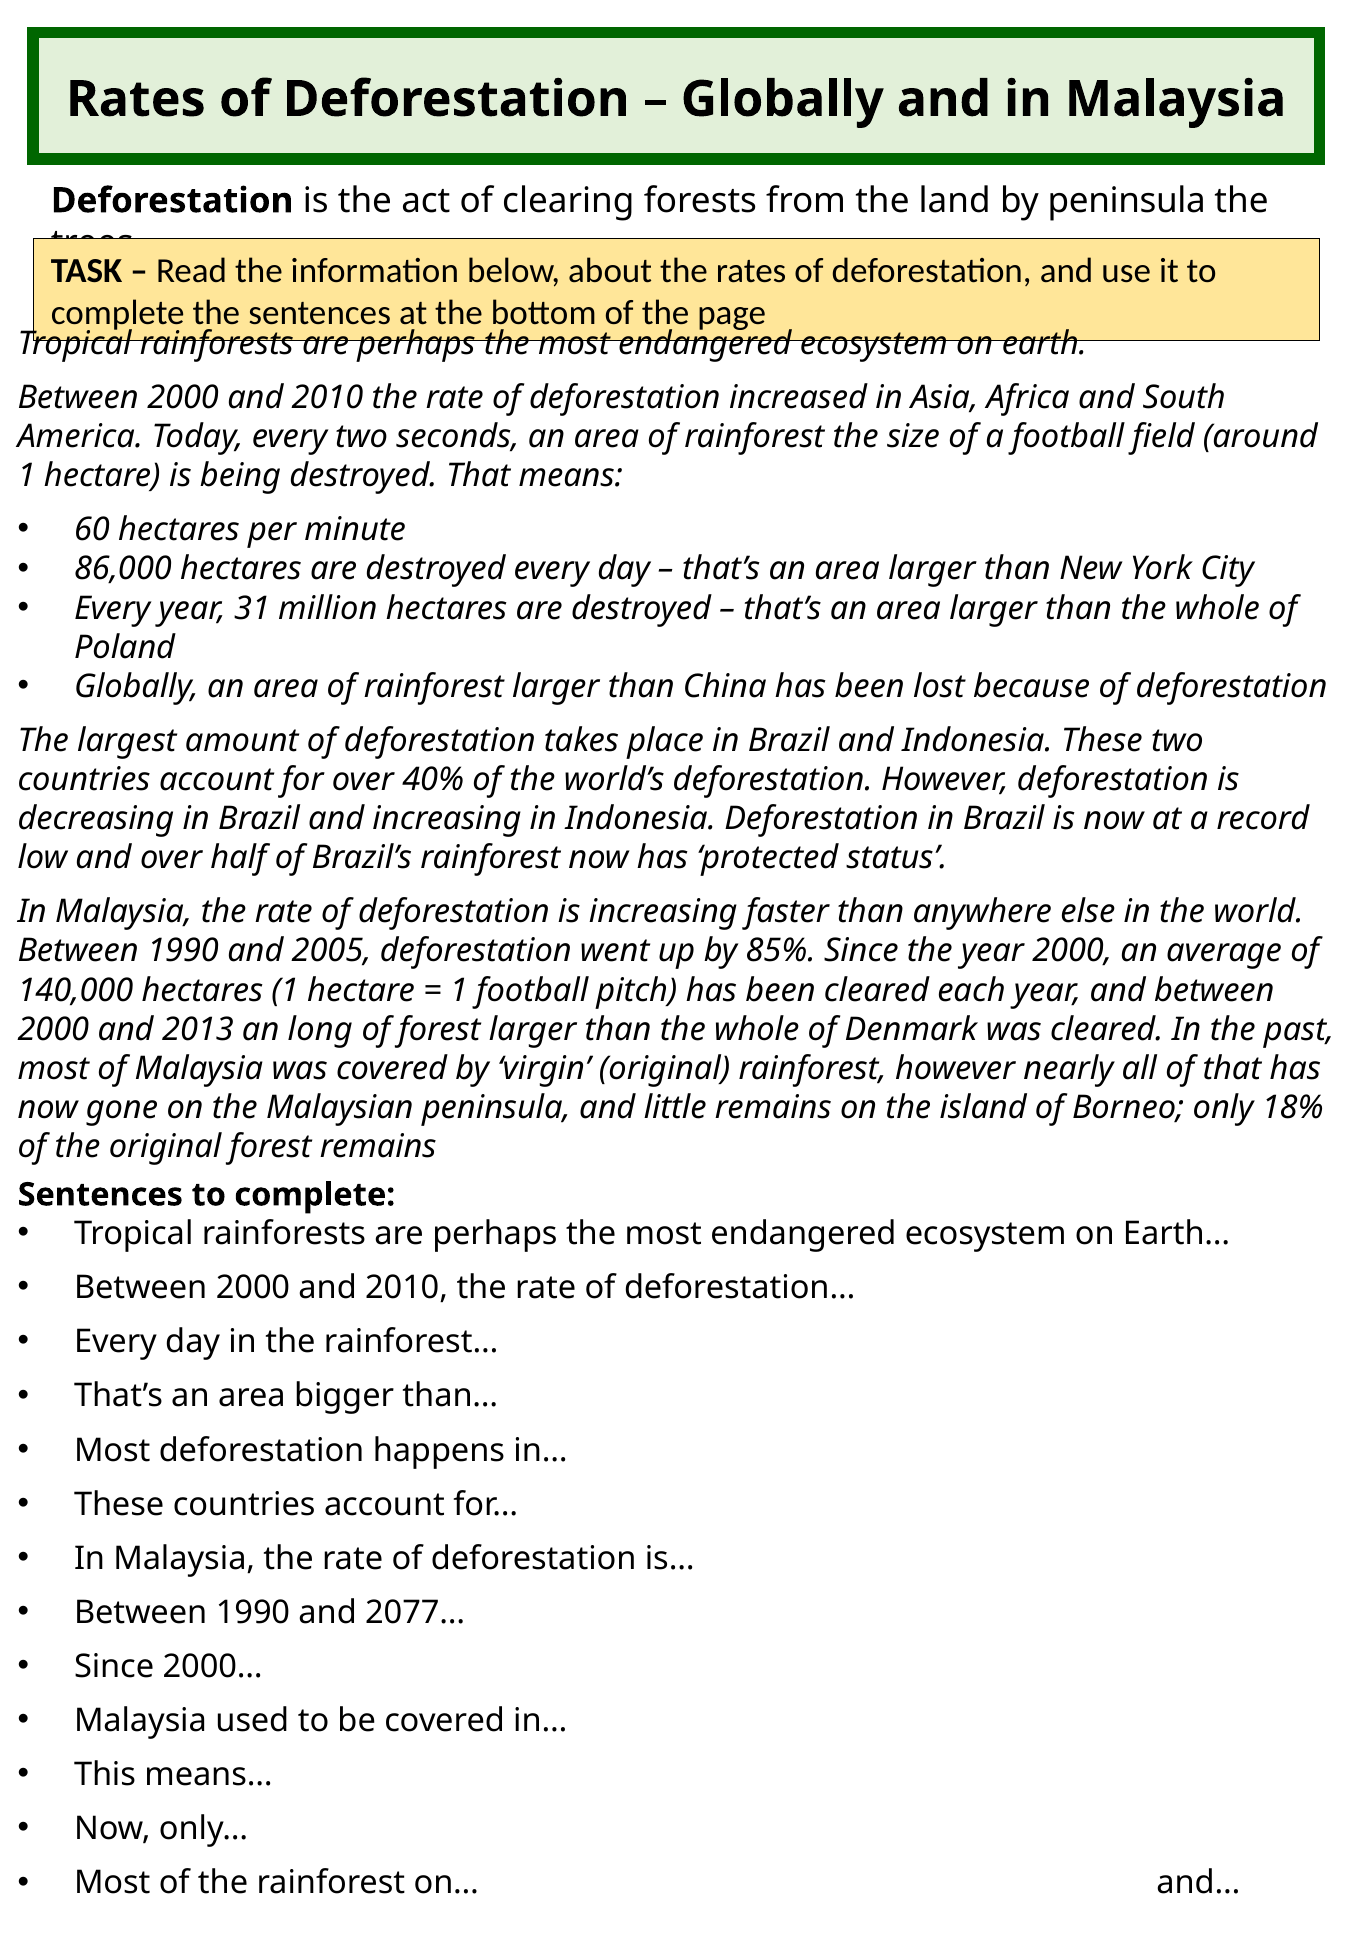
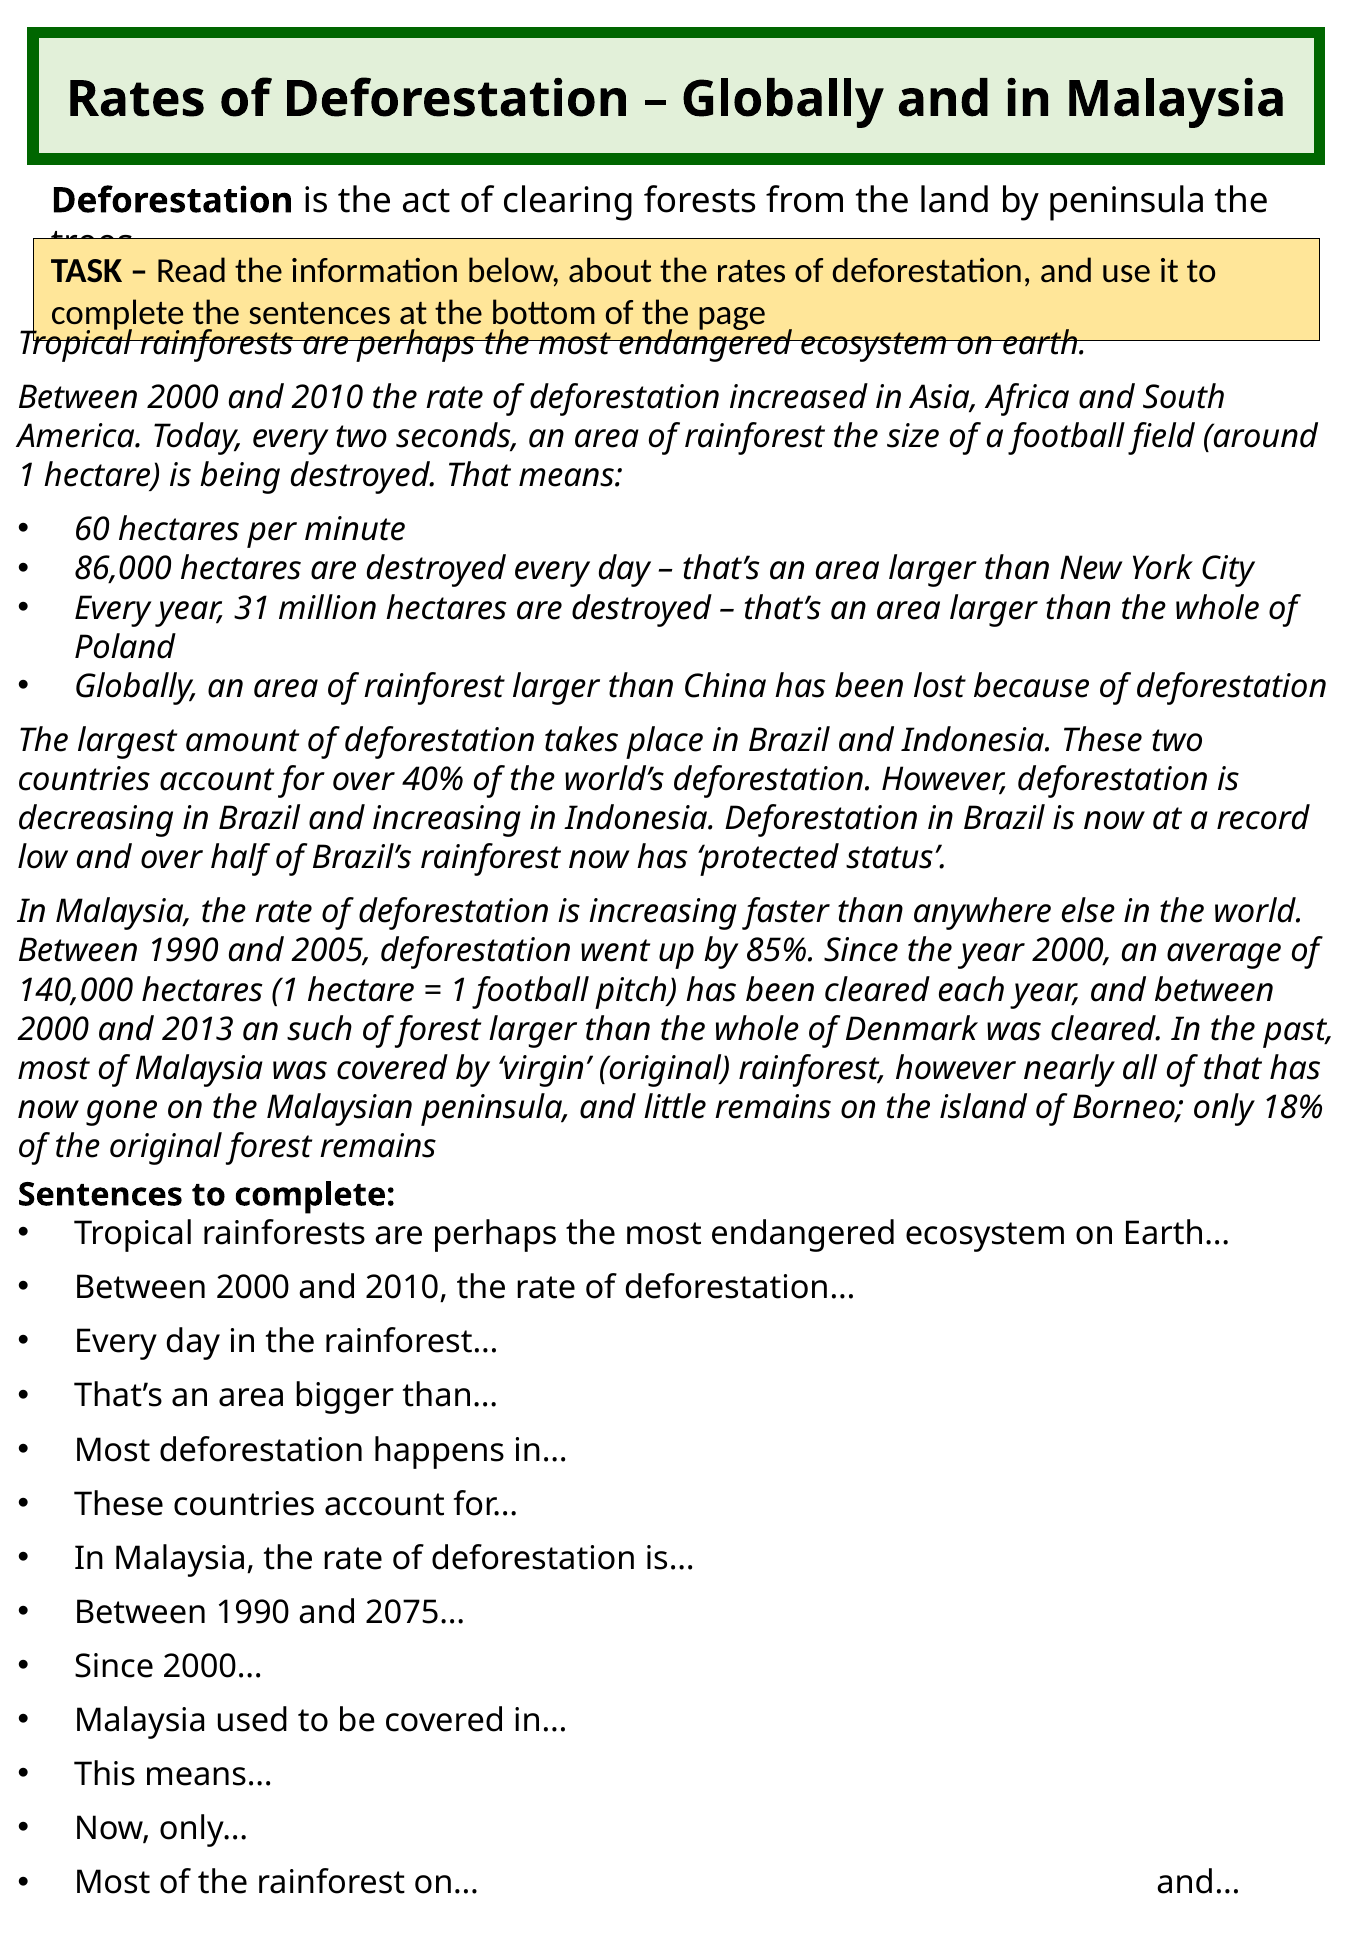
long: long -> such
2077…: 2077… -> 2075…
